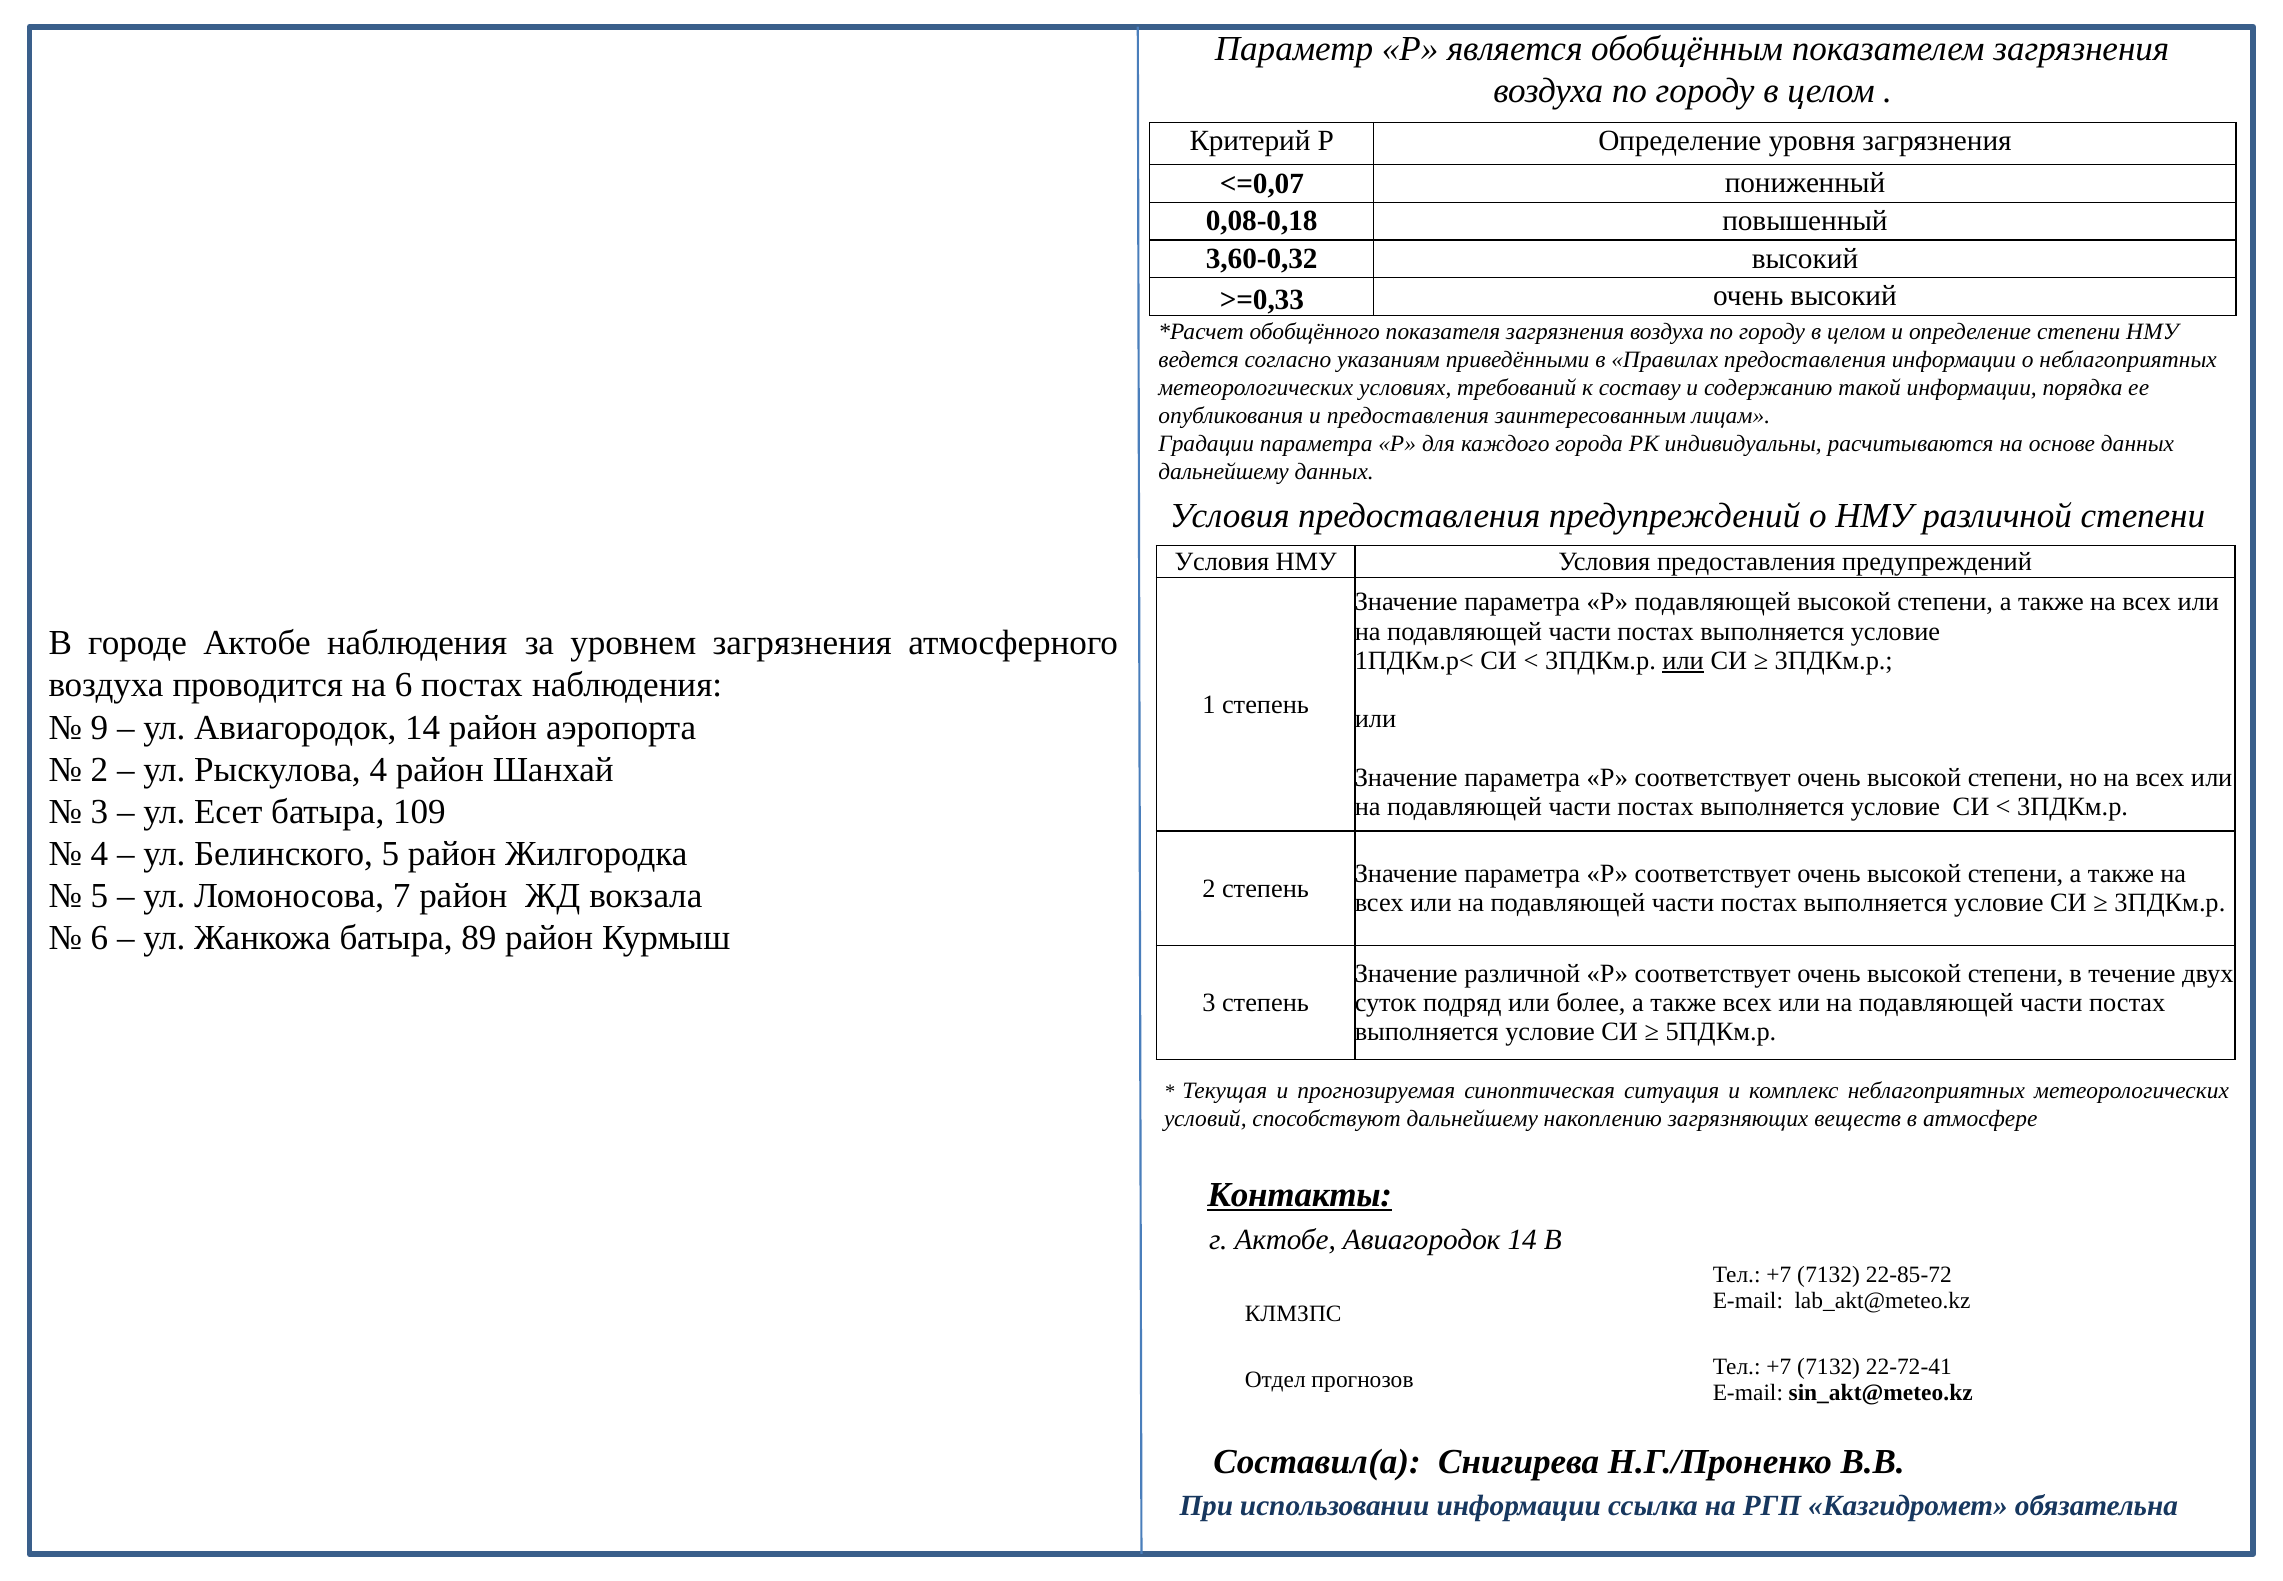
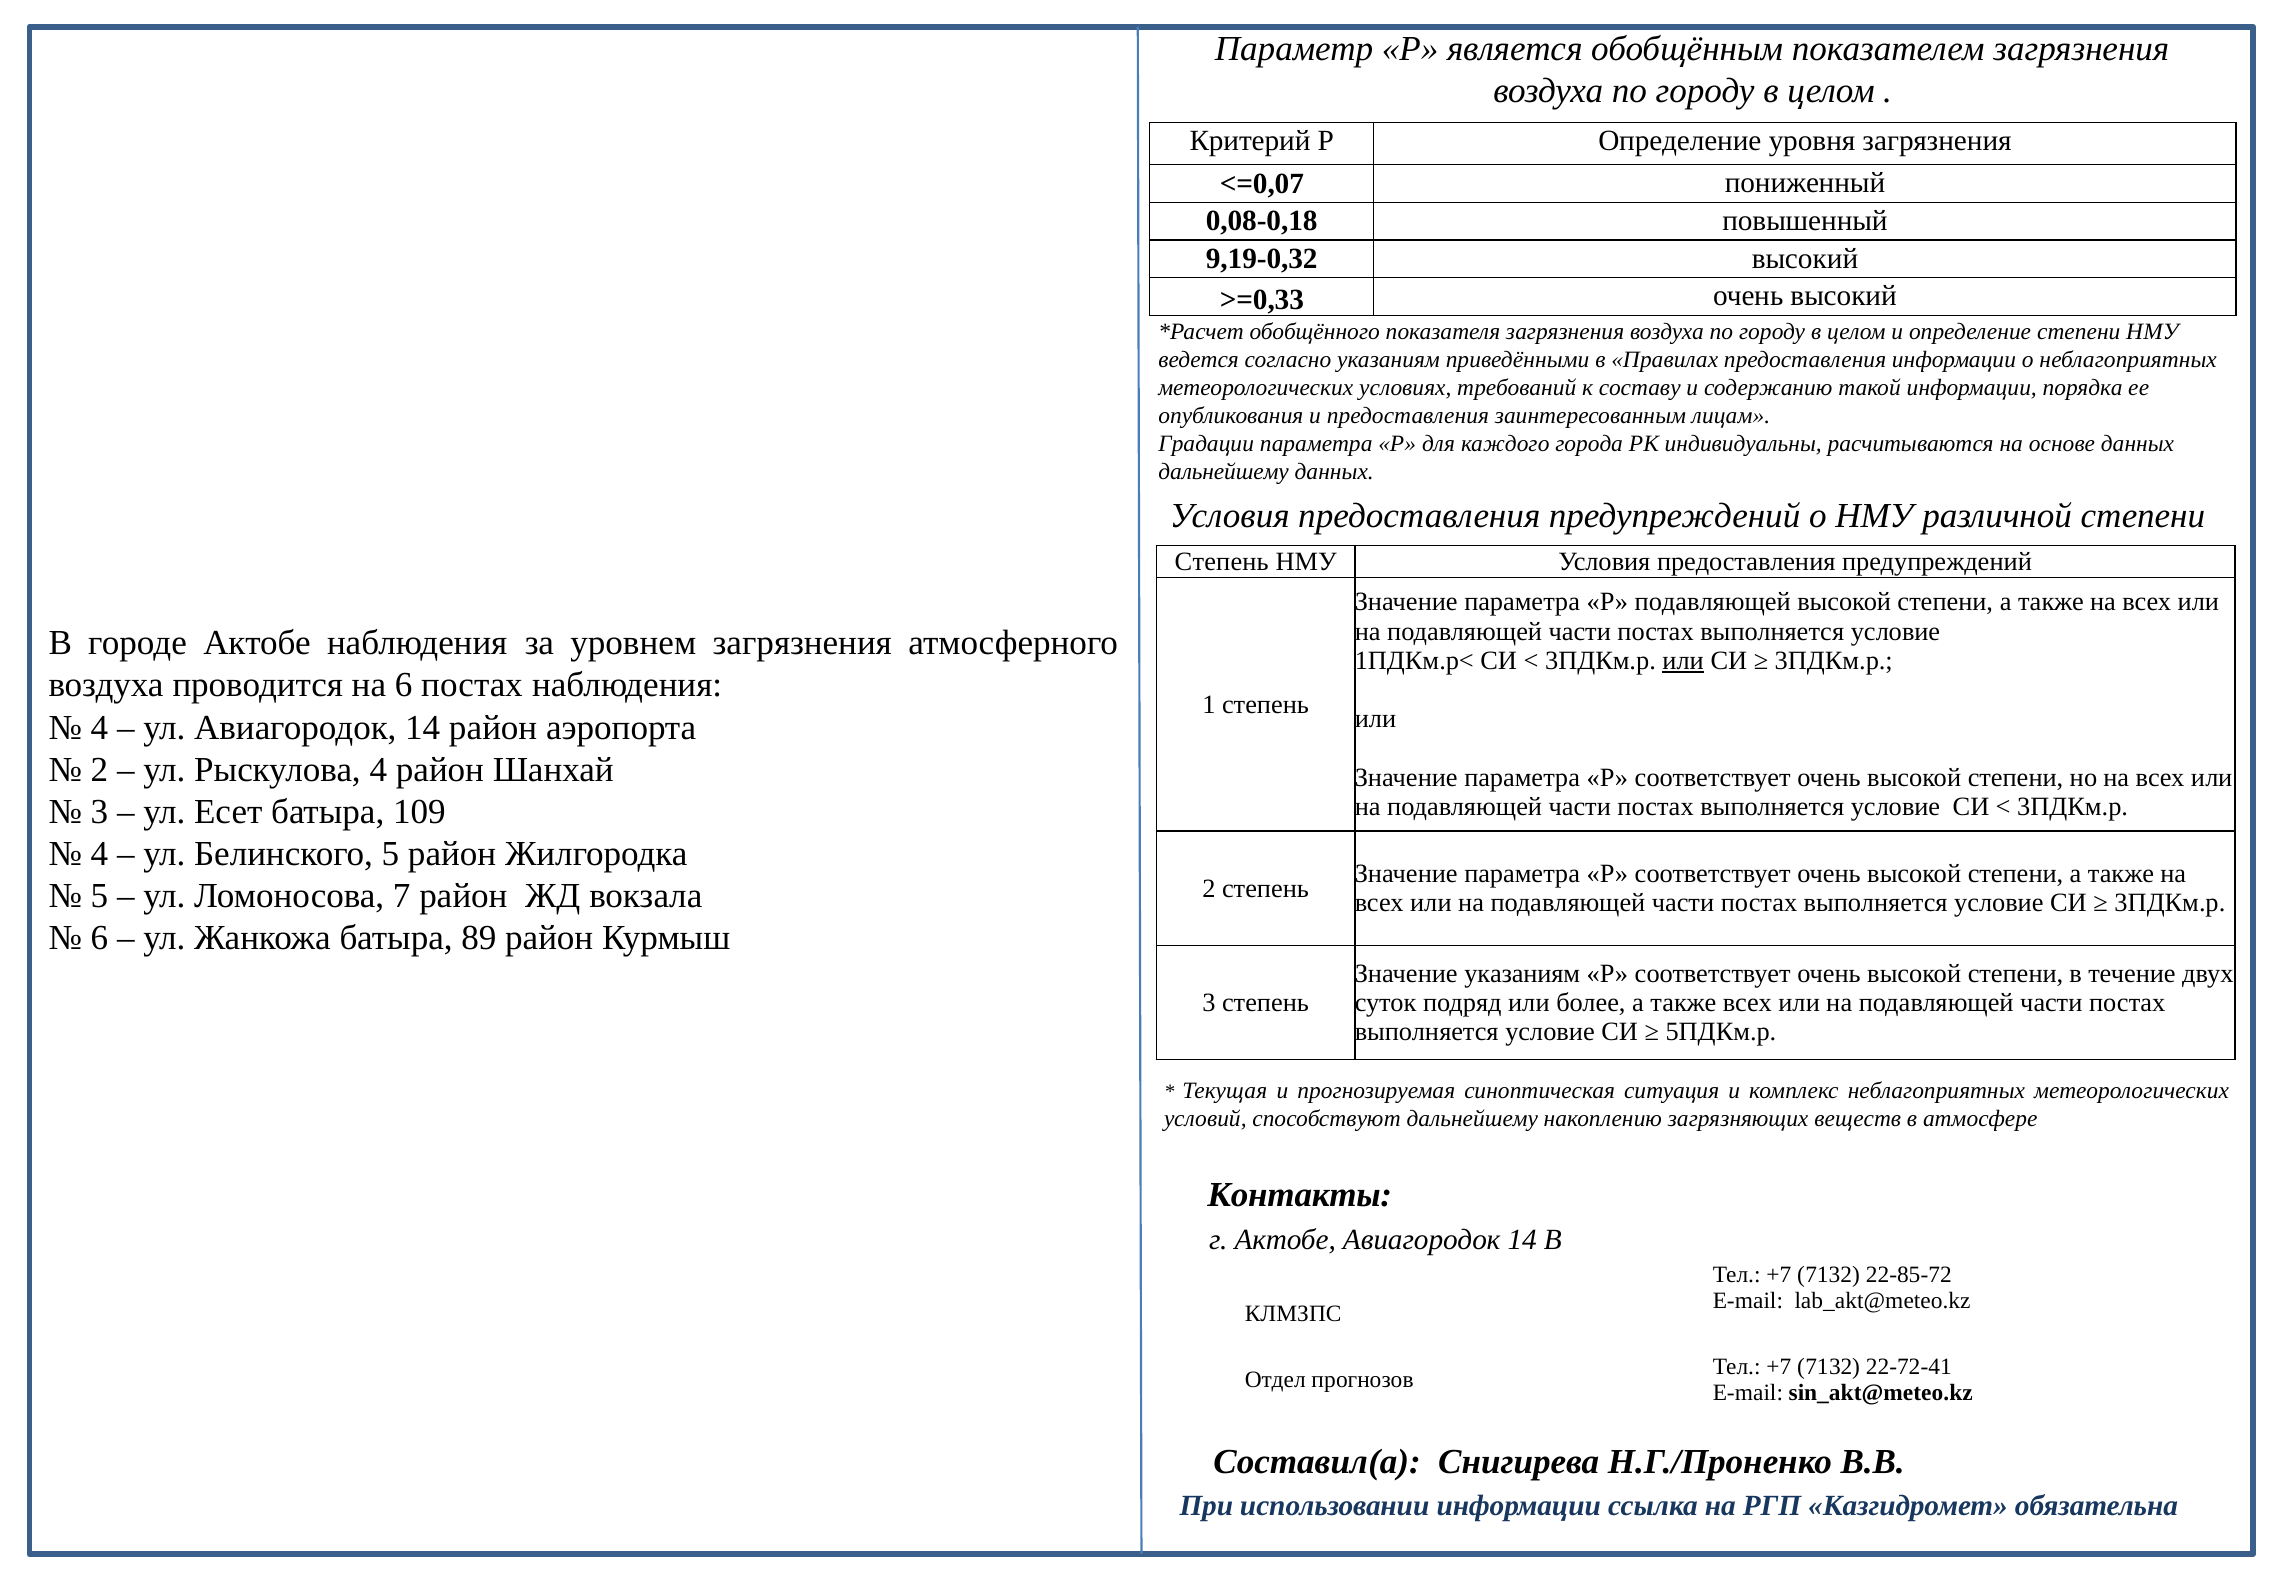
3,60-0,32: 3,60-0,32 -> 9,19-0,32
Условия at (1222, 561): Условия -> Степень
9 at (99, 727): 9 -> 4
Значение различной: различной -> указаниям
Контакты underline: present -> none
